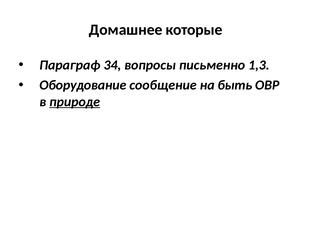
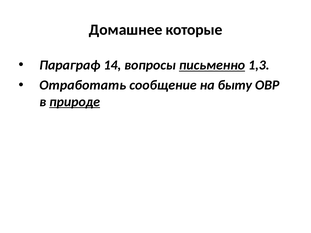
34: 34 -> 14
письменно underline: none -> present
Оборудование: Оборудование -> Отработать
быть: быть -> быту
